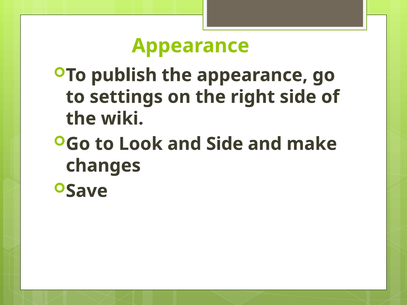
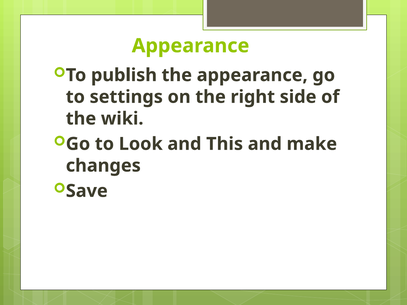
and Side: Side -> This
